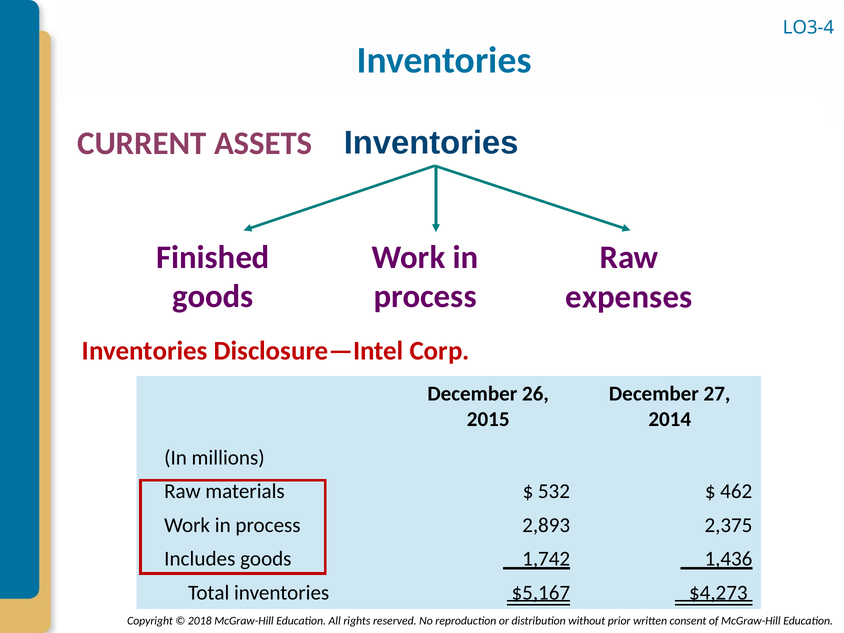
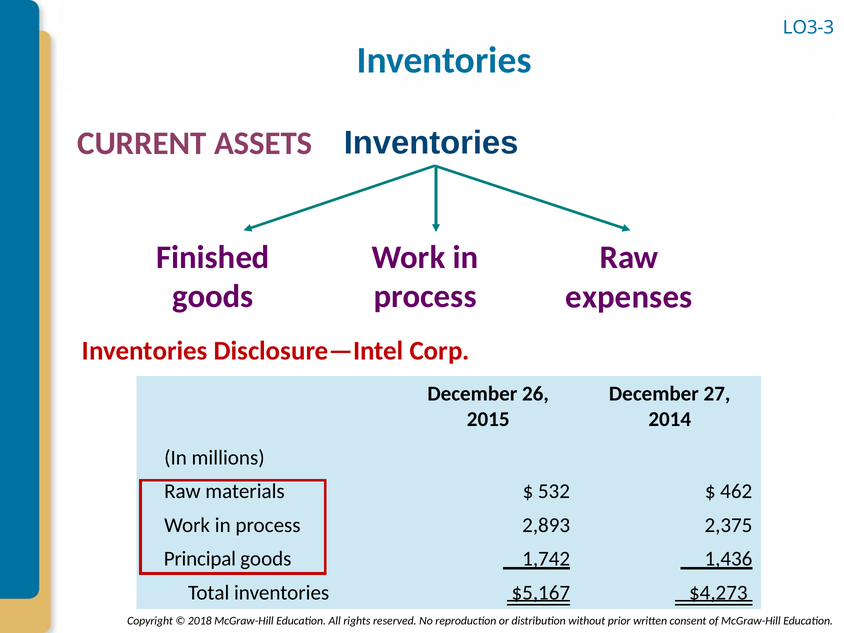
LO3-4: LO3-4 -> LO3-3
Includes: Includes -> Principal
